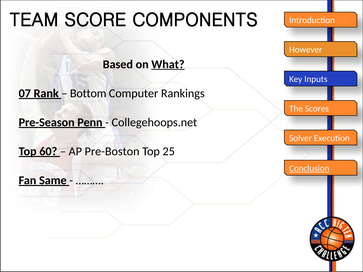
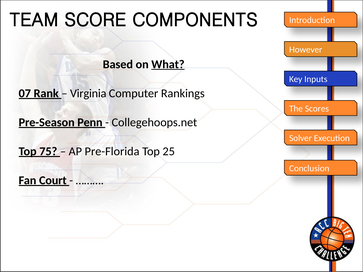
Bottom: Bottom -> Virginia
60: 60 -> 75
Pre-Boston: Pre-Boston -> Pre-Florida
Conclusion underline: present -> none
Same: Same -> Court
